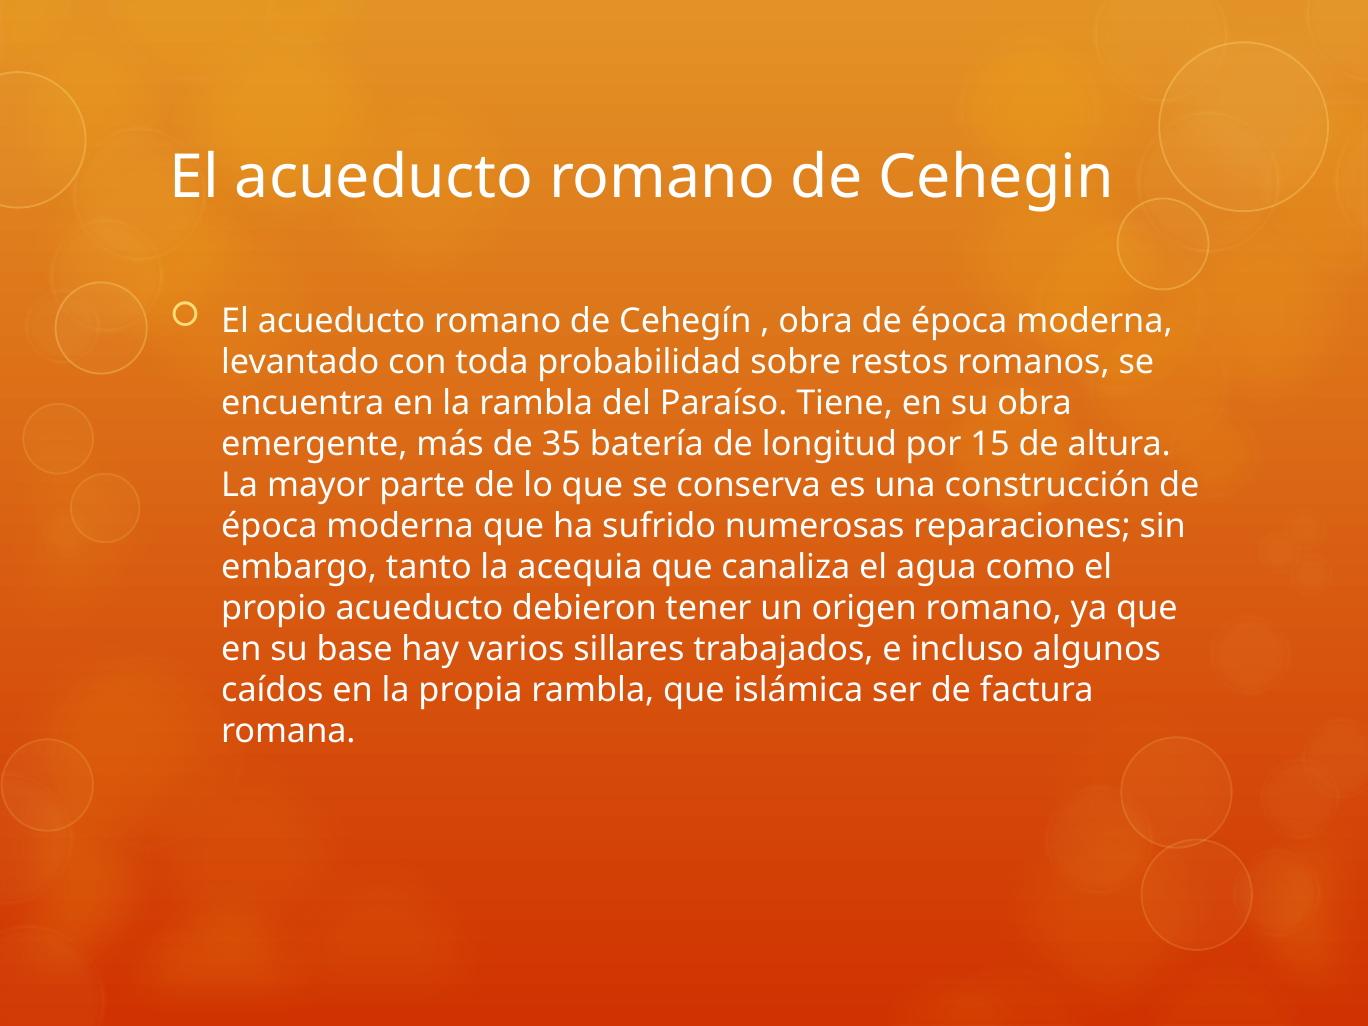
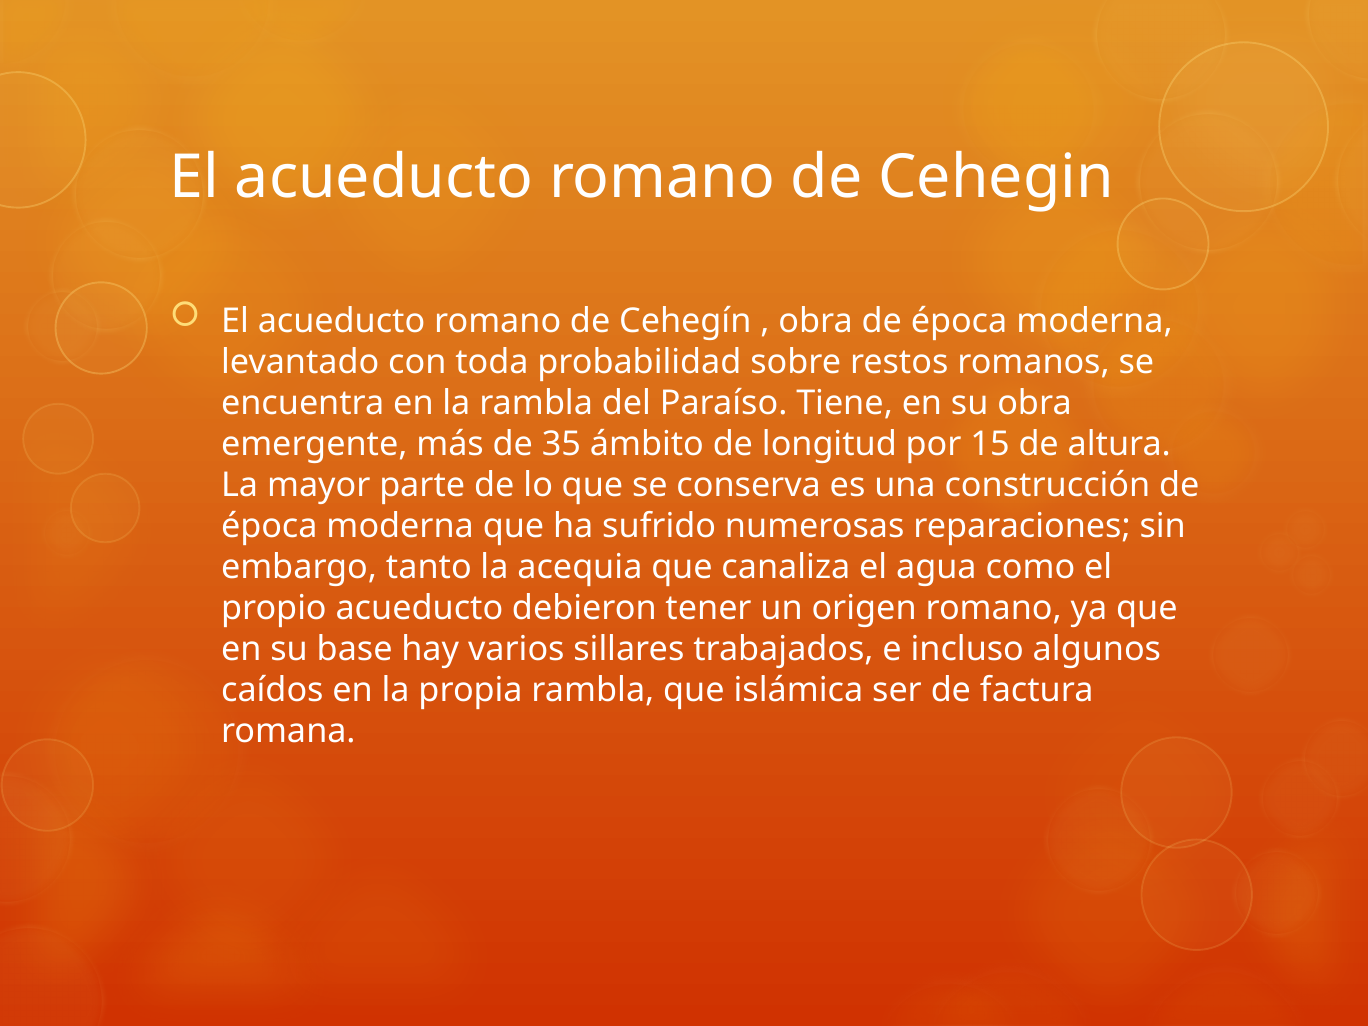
batería: batería -> ámbito
